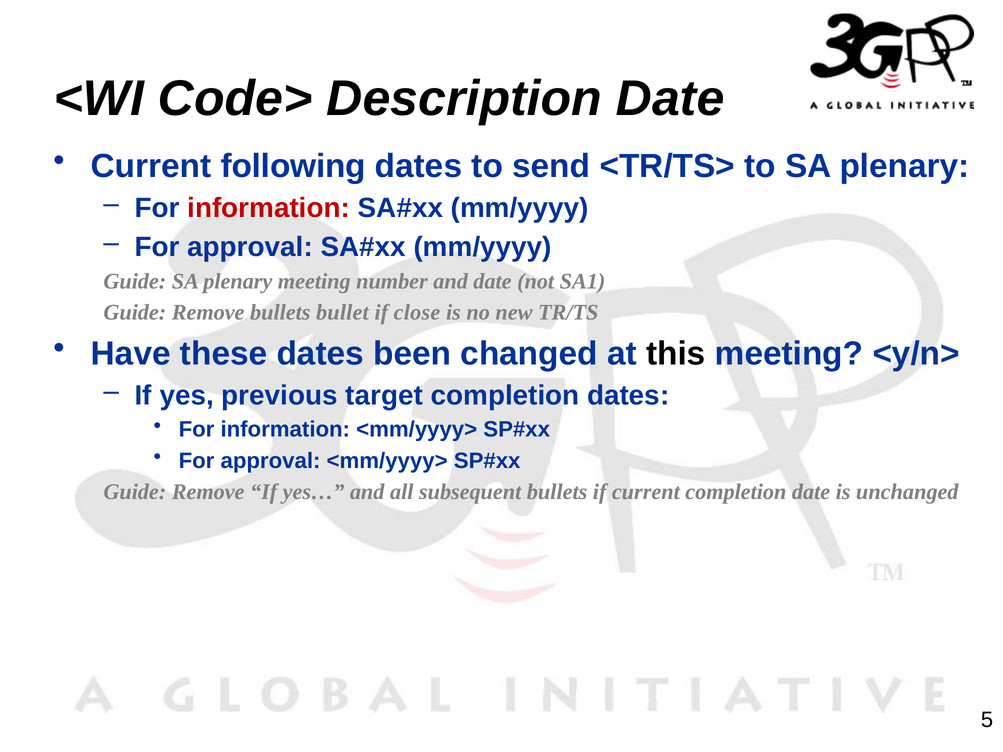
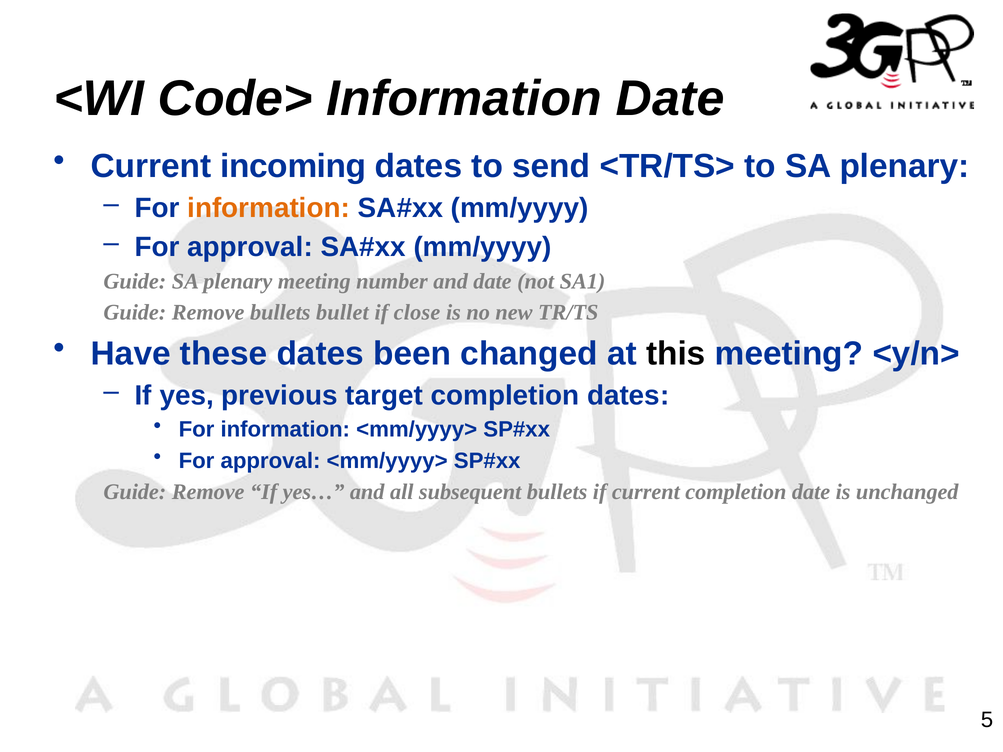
Code> Description: Description -> Information
following: following -> incoming
information at (269, 208) colour: red -> orange
